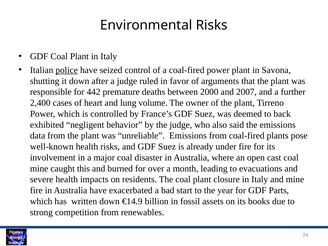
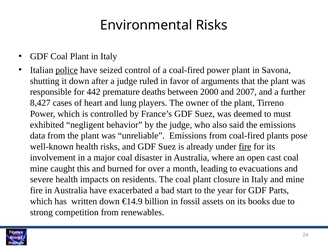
2,400: 2,400 -> 8,427
volume: volume -> players
back: back -> must
fire at (245, 147) underline: none -> present
